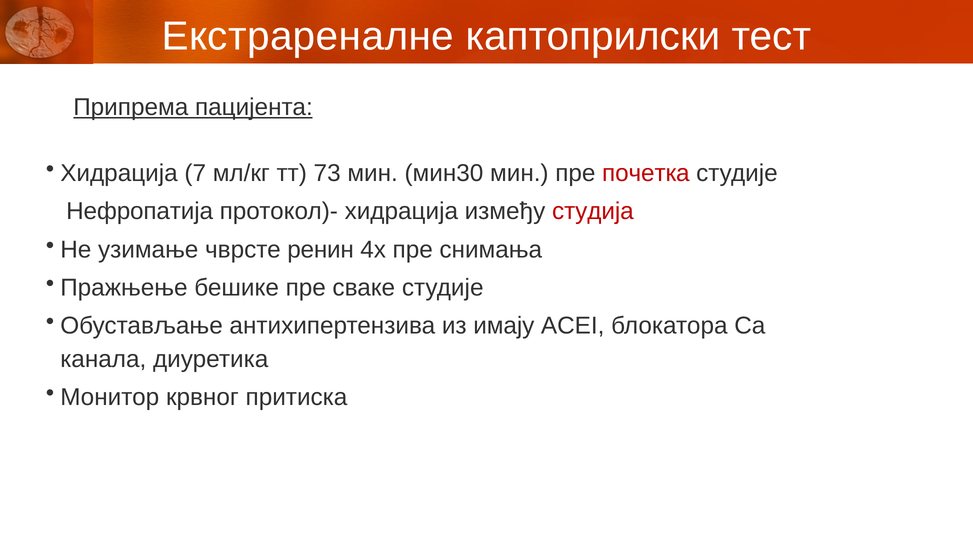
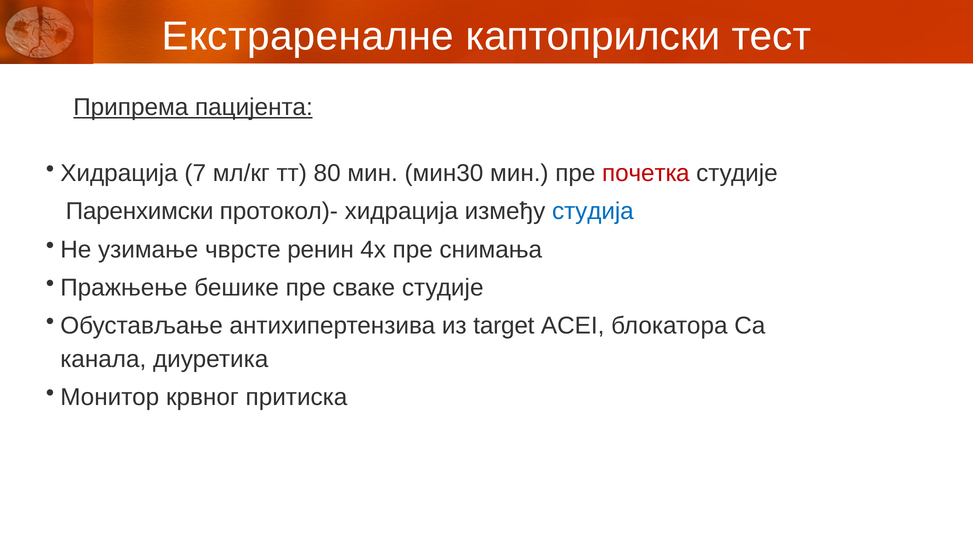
73: 73 -> 80
Нефропатија: Нефропатија -> Паренхимски
студија colour: red -> blue
имају: имају -> target
